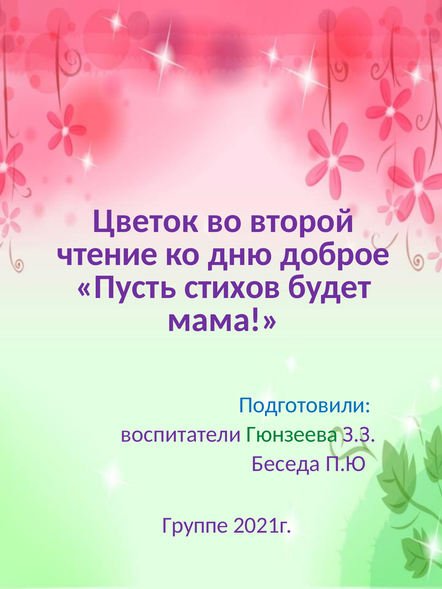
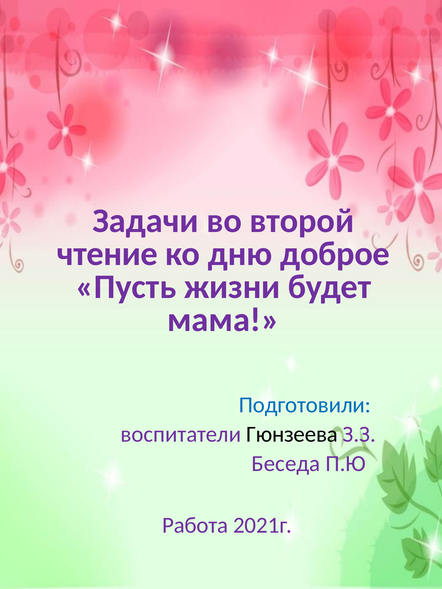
Цветок: Цветок -> Задачи
стихов: стихов -> жизни
Гюнзеева colour: green -> black
Группе: Группе -> Работа
